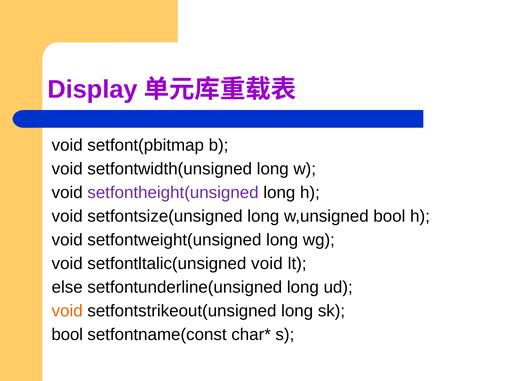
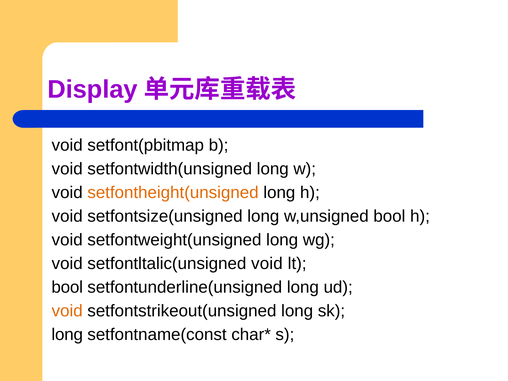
setfontheight(unsigned colour: purple -> orange
else at (67, 287): else -> bool
bool at (67, 335): bool -> long
